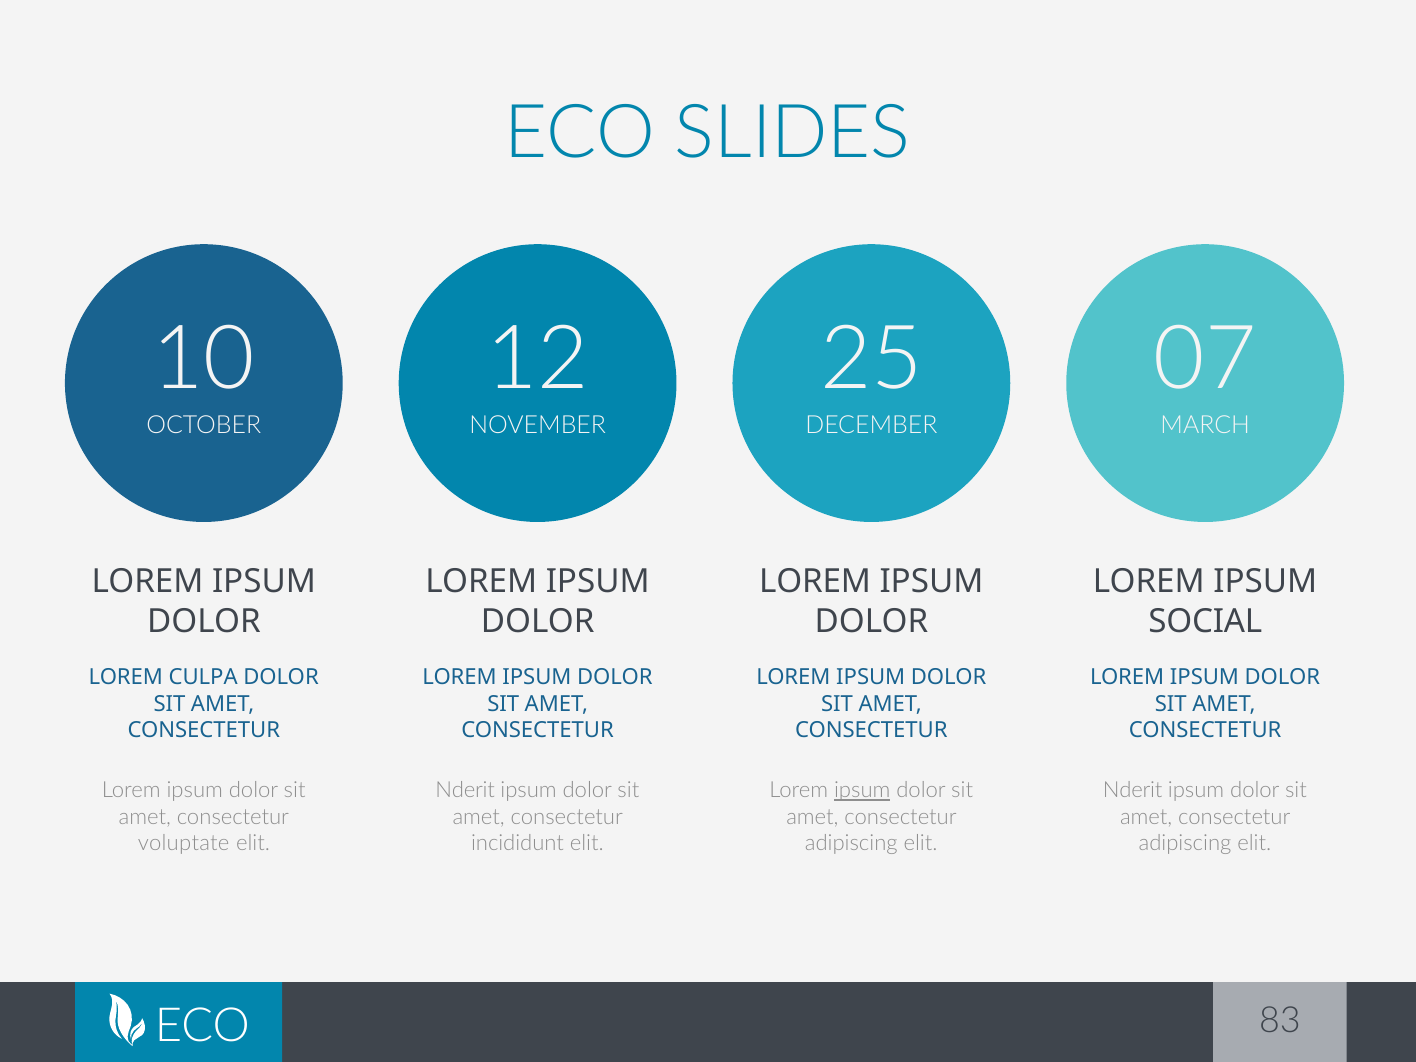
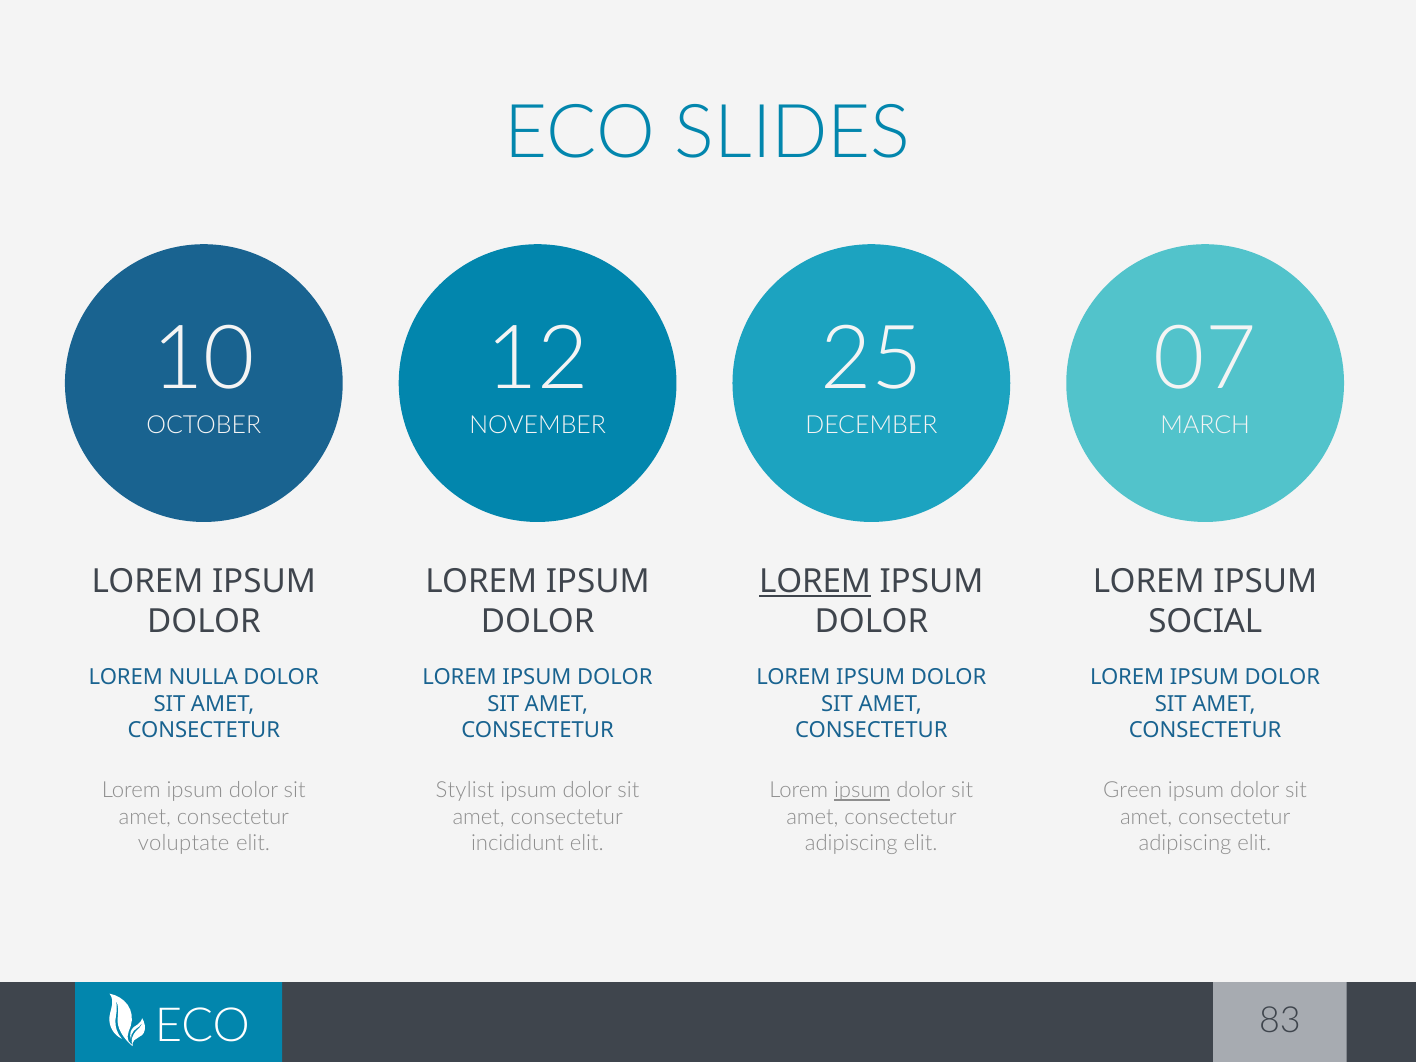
LOREM at (815, 582) underline: none -> present
CULPA: CULPA -> NULLA
Nderit at (465, 790): Nderit -> Stylist
Nderit at (1133, 790): Nderit -> Green
